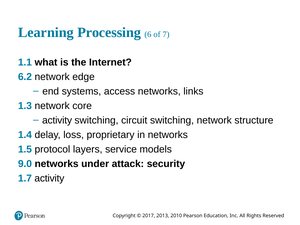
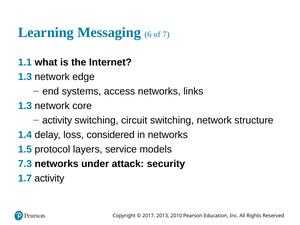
Processing: Processing -> Messaging
6.2 at (25, 77): 6.2 -> 1.3
proprietary: proprietary -> considered
9.0: 9.0 -> 7.3
